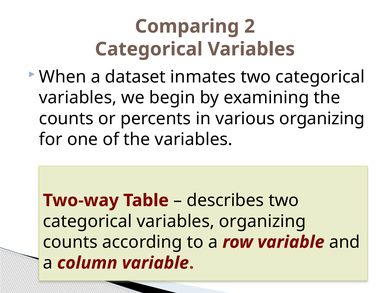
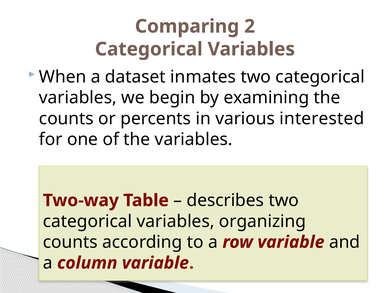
various organizing: organizing -> interested
